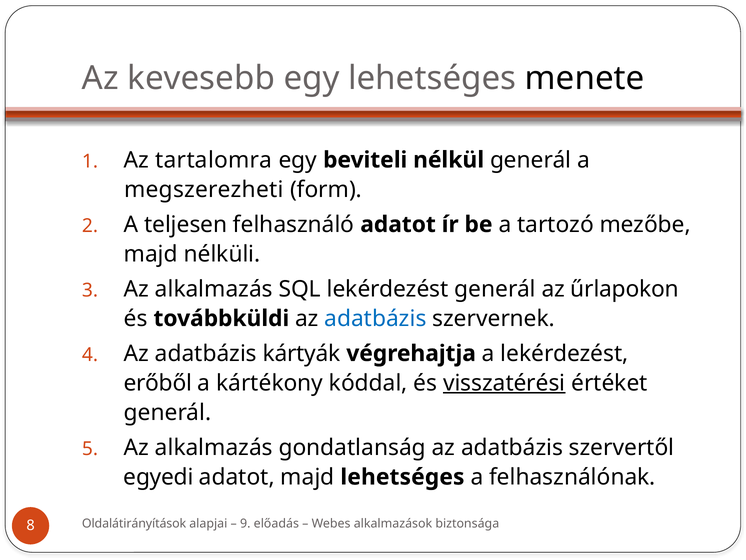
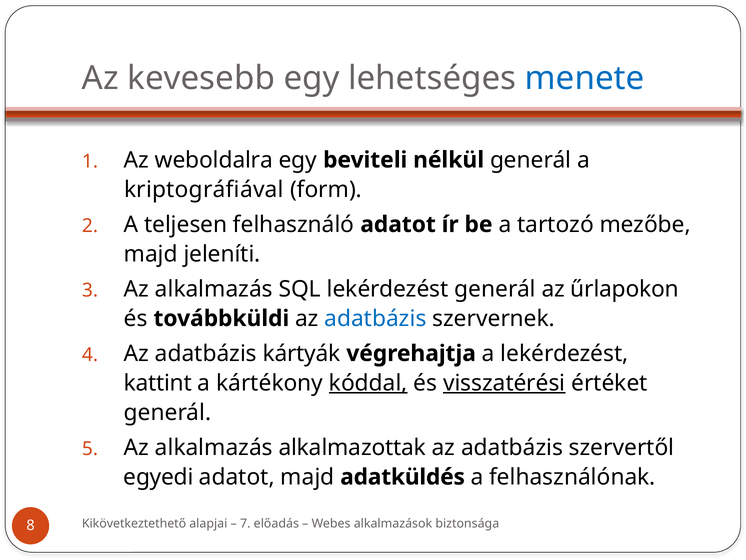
menete colour: black -> blue
tartalomra: tartalomra -> weboldalra
megszerezheti: megszerezheti -> kriptográfiával
nélküli: nélküli -> jeleníti
erőből: erőből -> kattint
kóddal underline: none -> present
gondatlanság: gondatlanság -> alkalmazottak
majd lehetséges: lehetséges -> adatküldés
Oldalátirányítások: Oldalátirányítások -> Kikövetkeztethető
9: 9 -> 7
